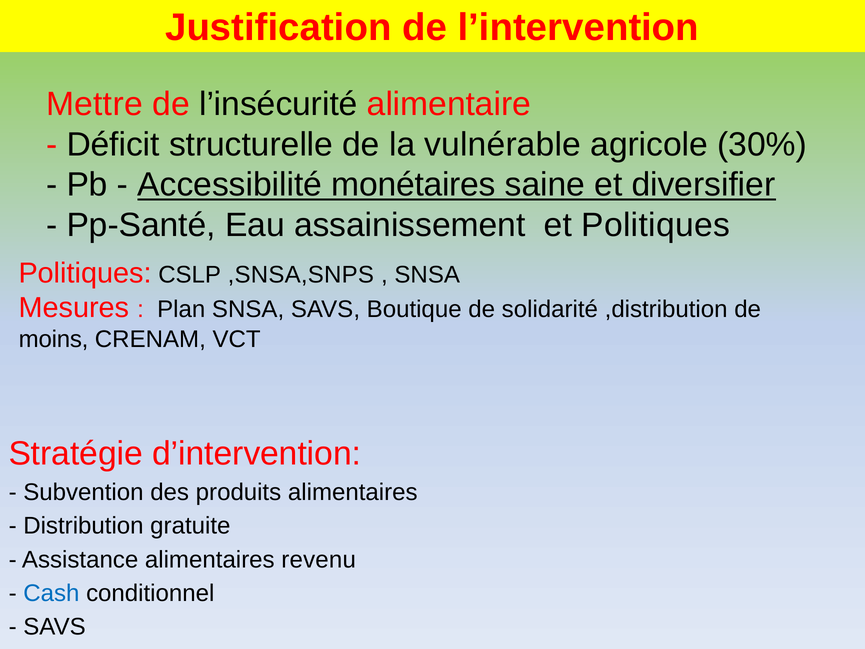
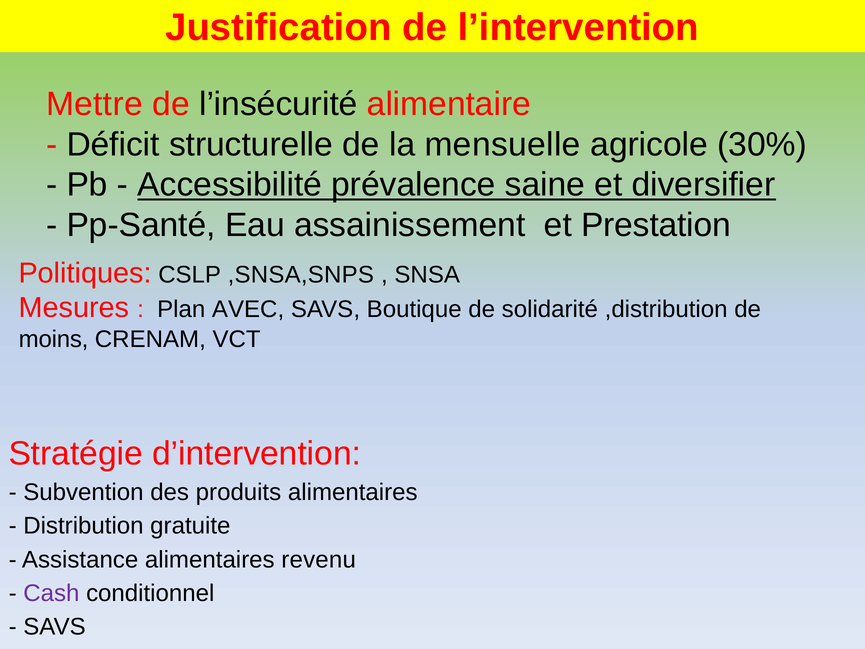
vulnérable: vulnérable -> mensuelle
monétaires: monétaires -> prévalence
et Politiques: Politiques -> Prestation
Plan SNSA: SNSA -> AVEC
Cash colour: blue -> purple
